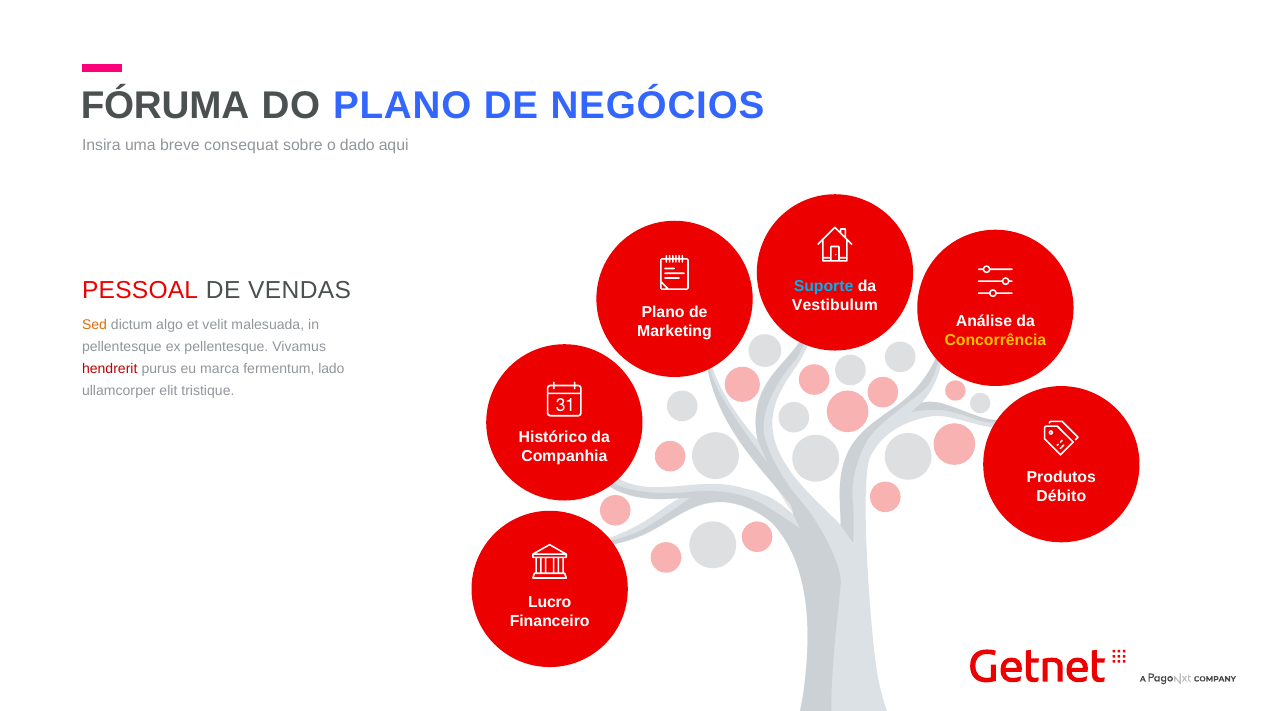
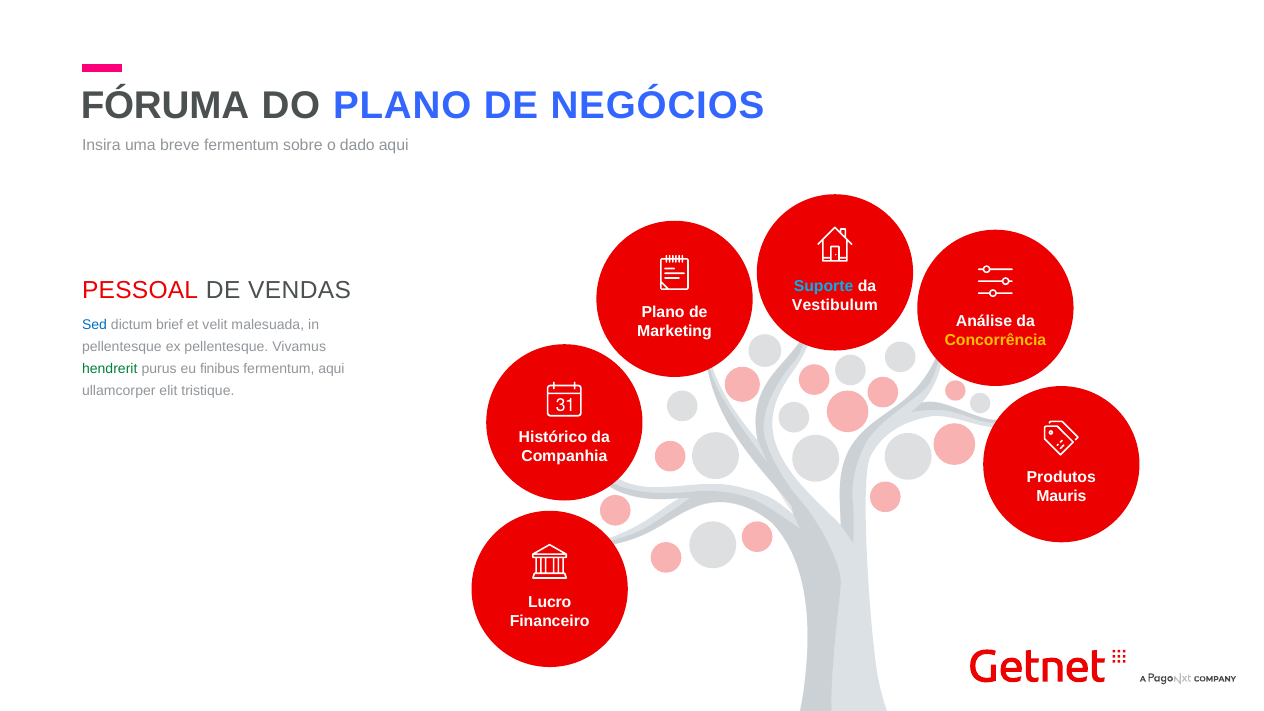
breve consequat: consequat -> fermentum
Sed colour: orange -> blue
algo: algo -> brief
hendrerit colour: red -> green
marca: marca -> finibus
fermentum lado: lado -> aqui
Débito: Débito -> Mauris
